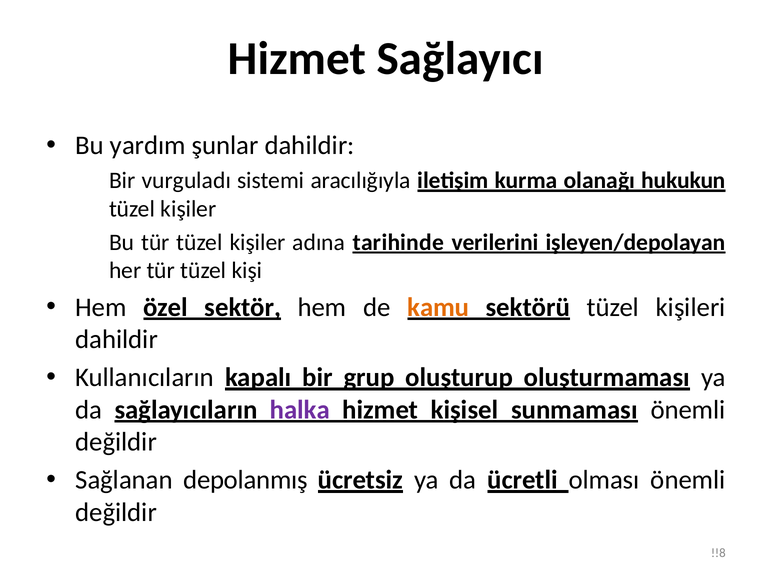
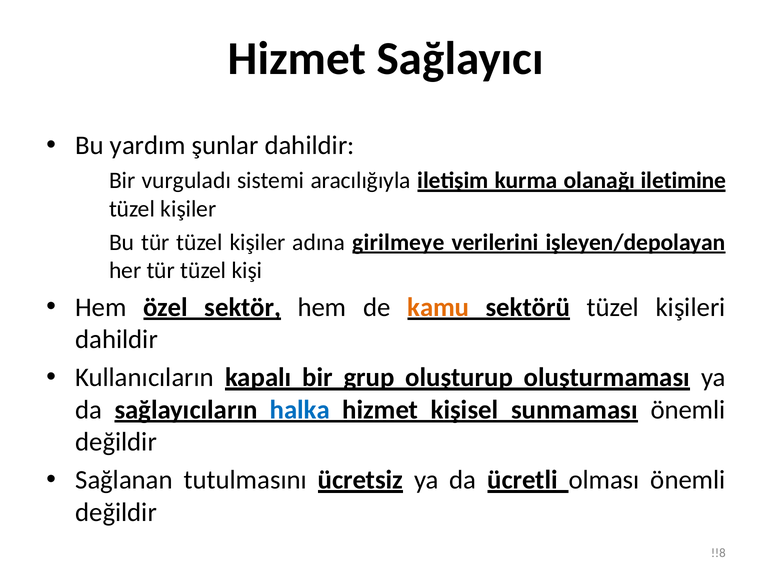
hukukun: hukukun -> iletimine
tarihinde: tarihinde -> girilmeye
halka colour: purple -> blue
depolanmış: depolanmış -> tutulmasını
